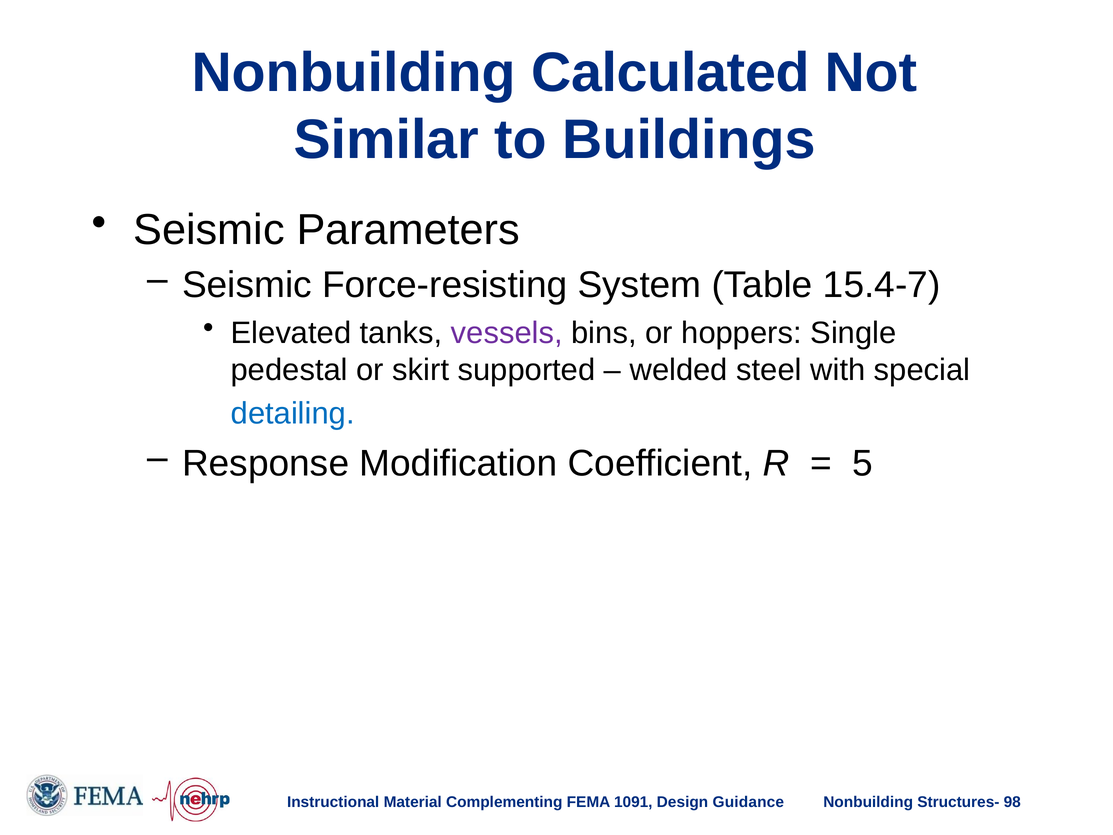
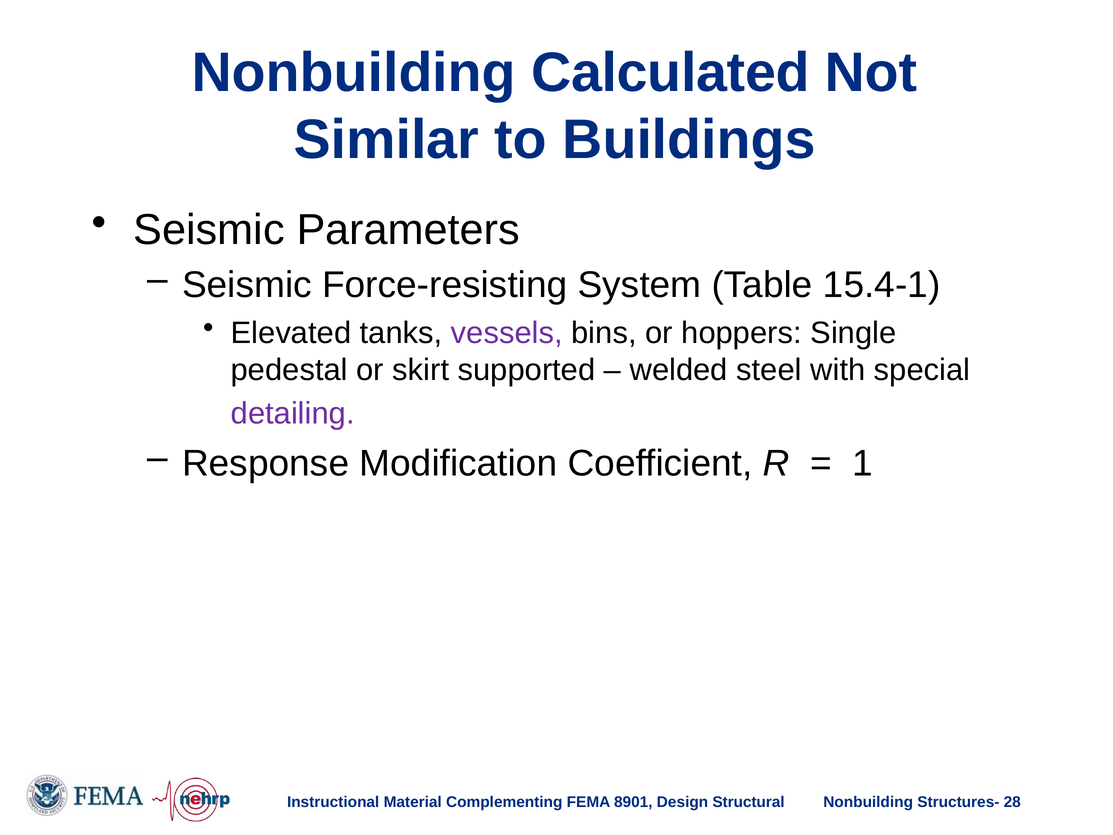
15.4-7: 15.4-7 -> 15.4-1
detailing colour: blue -> purple
5: 5 -> 1
1091: 1091 -> 8901
Guidance: Guidance -> Structural
98: 98 -> 28
